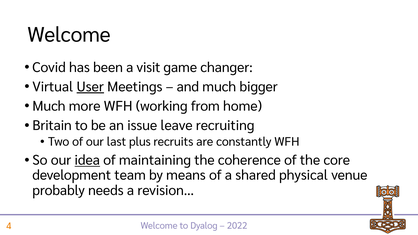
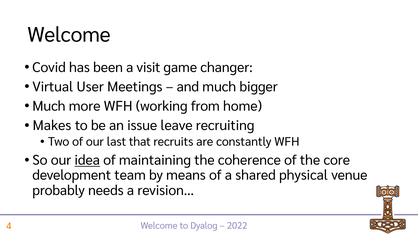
User underline: present -> none
Britain: Britain -> Makes
plus: plus -> that
